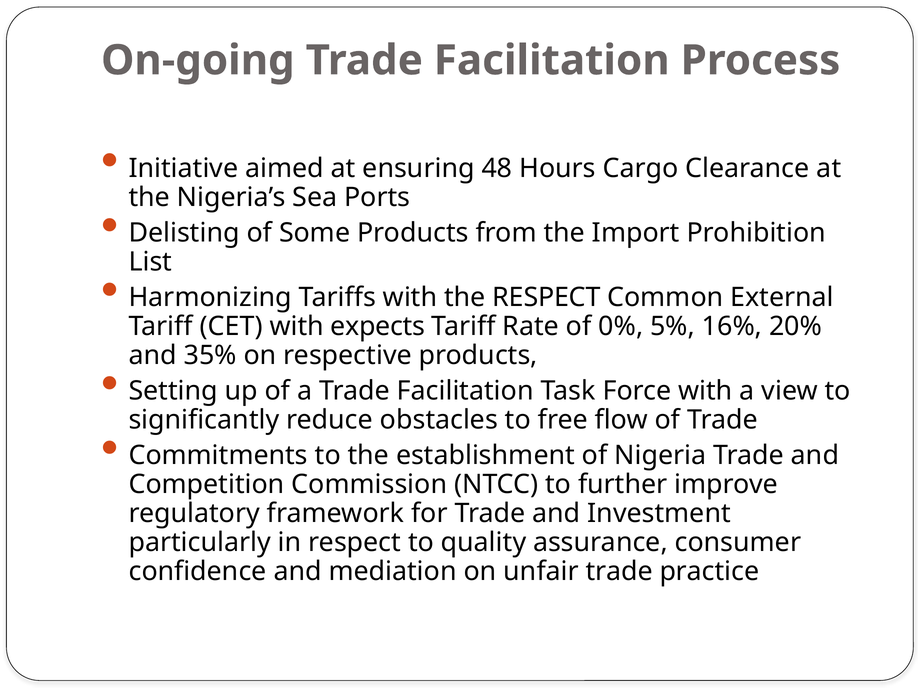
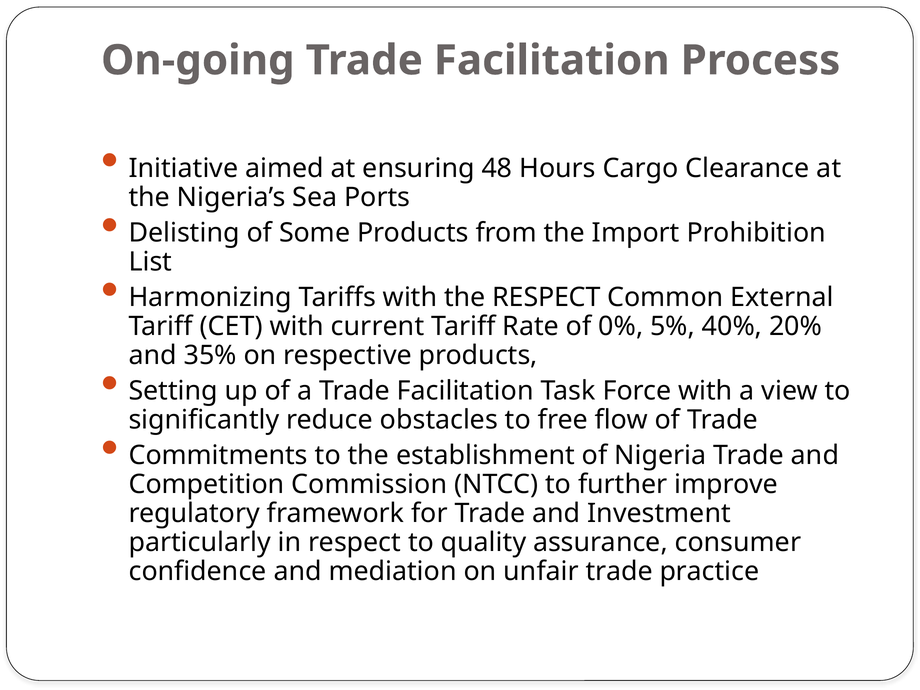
expects: expects -> current
16%: 16% -> 40%
